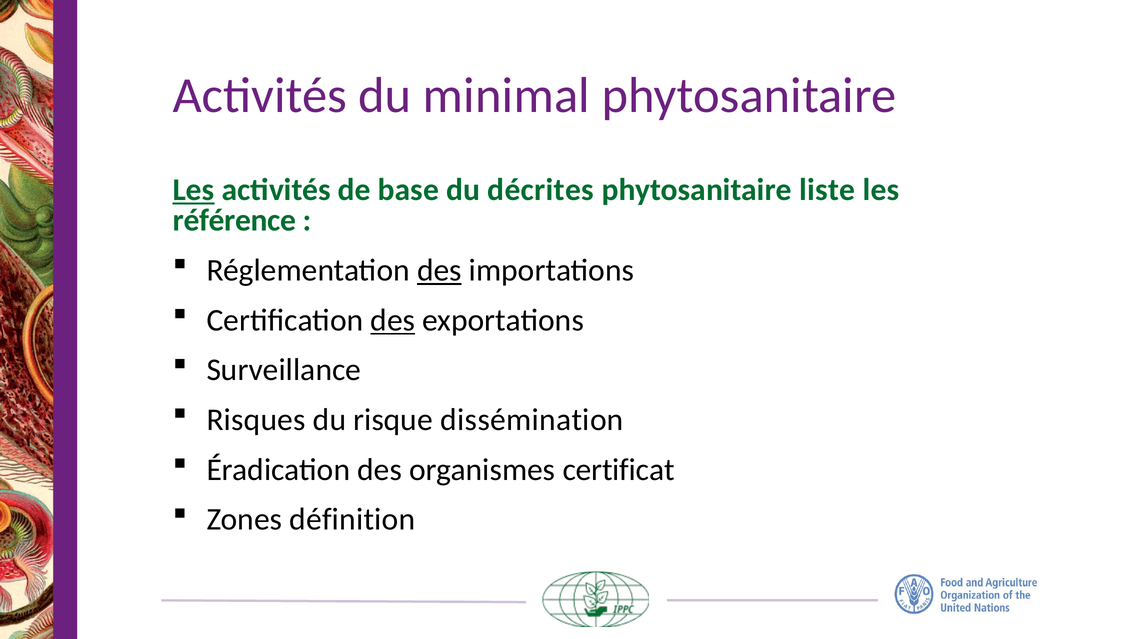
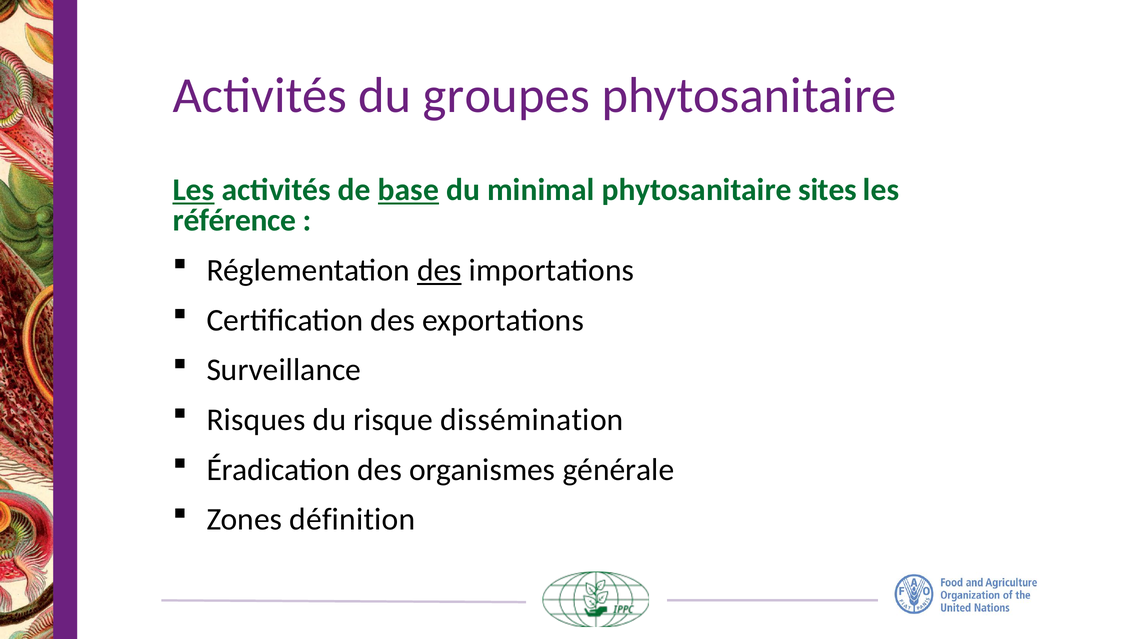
minimal: minimal -> groupes
base underline: none -> present
décrites: décrites -> minimal
liste: liste -> sites
des at (393, 320) underline: present -> none
certificat: certificat -> générale
